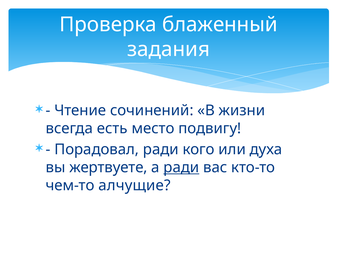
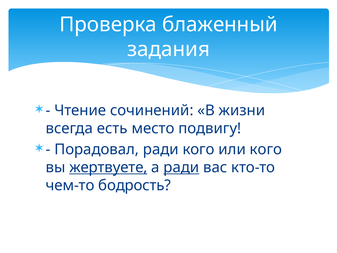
или духа: духа -> кого
жертвуете underline: none -> present
алчущие: алчущие -> бодрость
